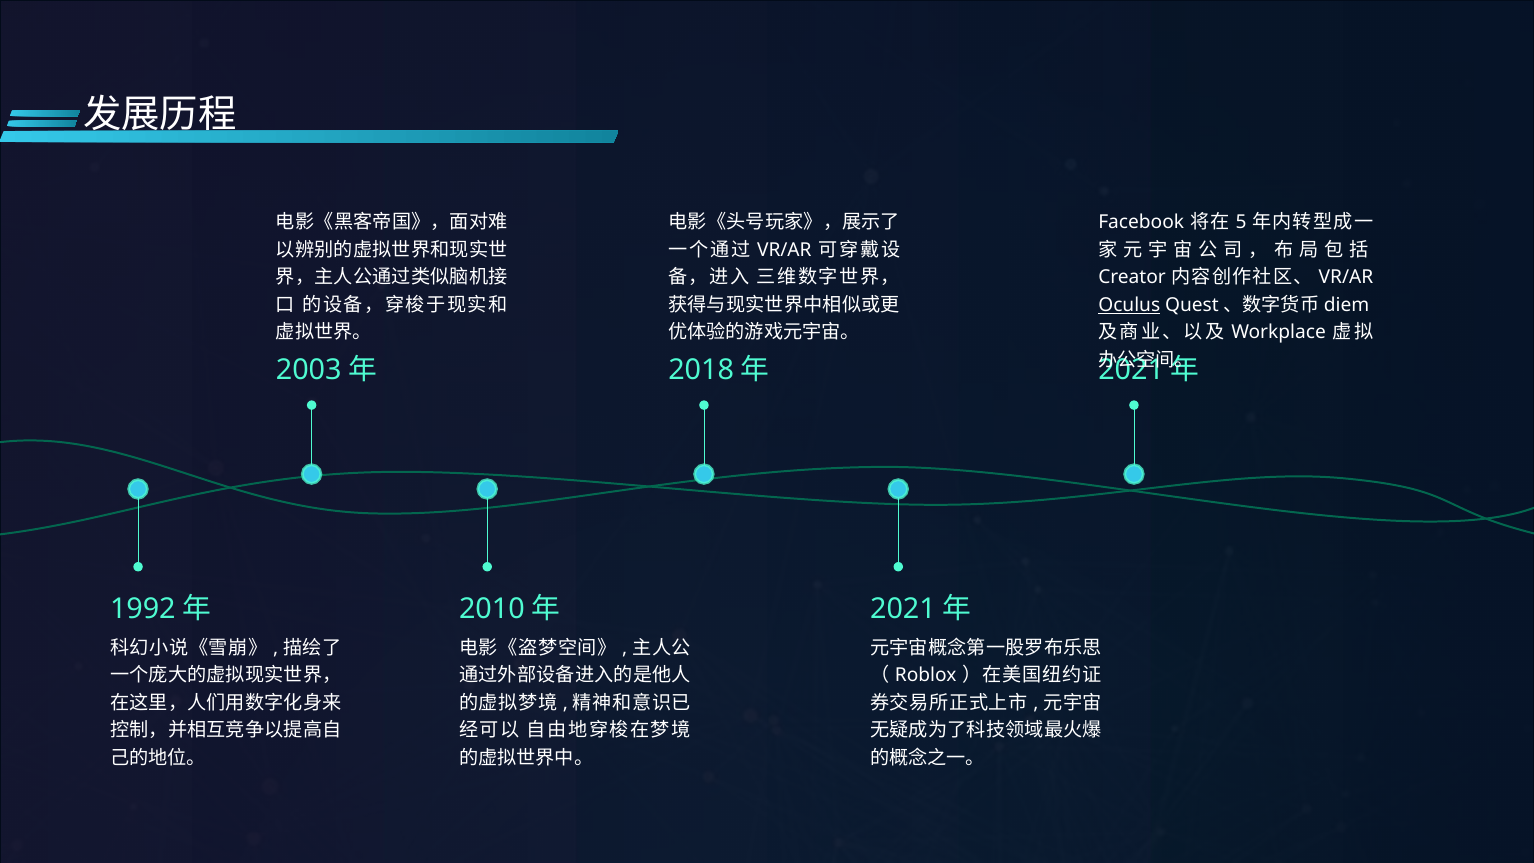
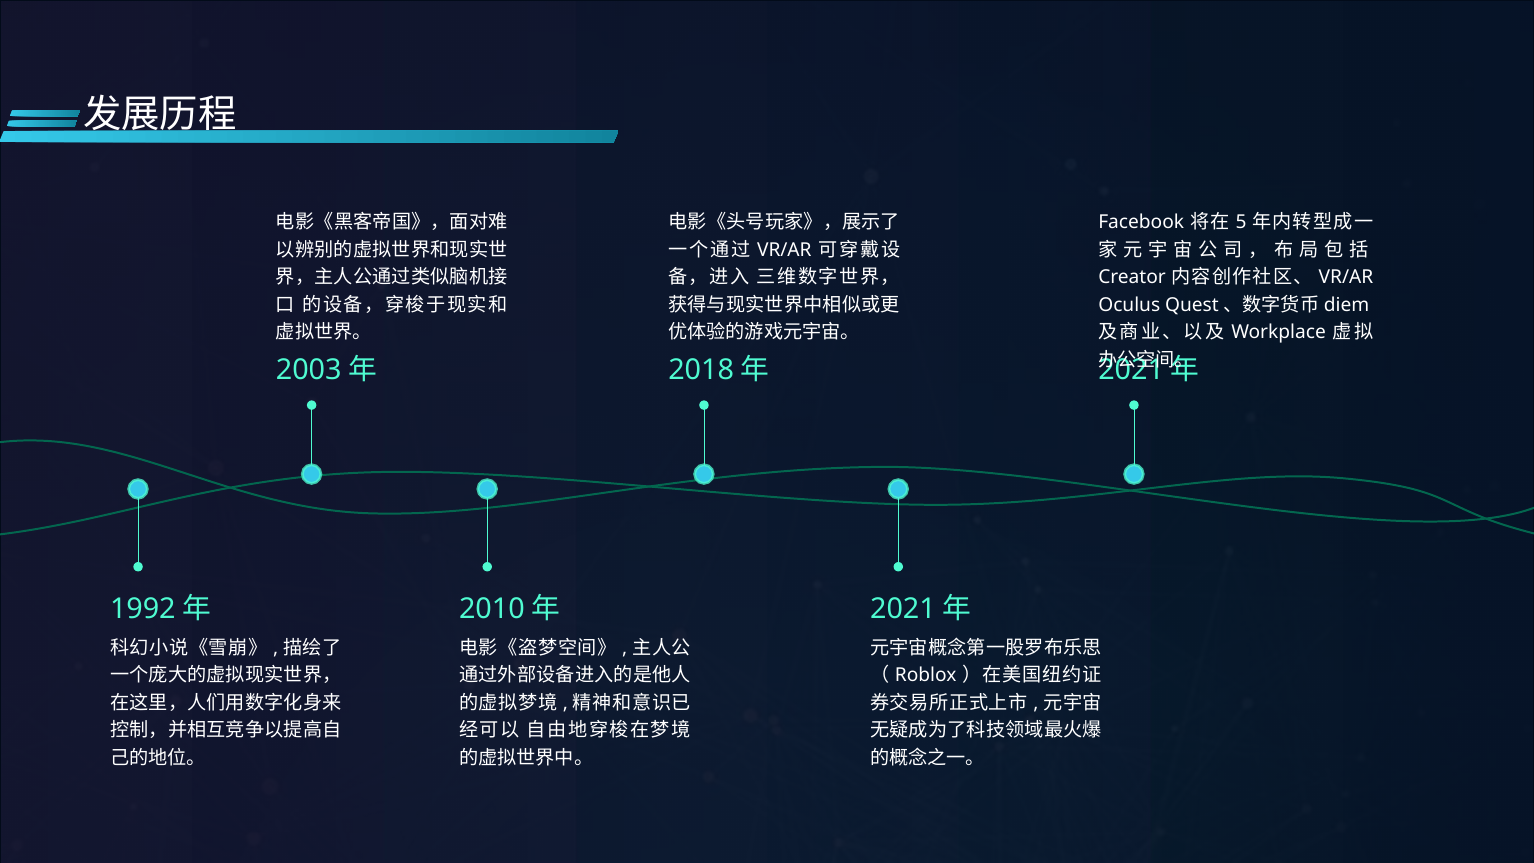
Oculus underline: present -> none
